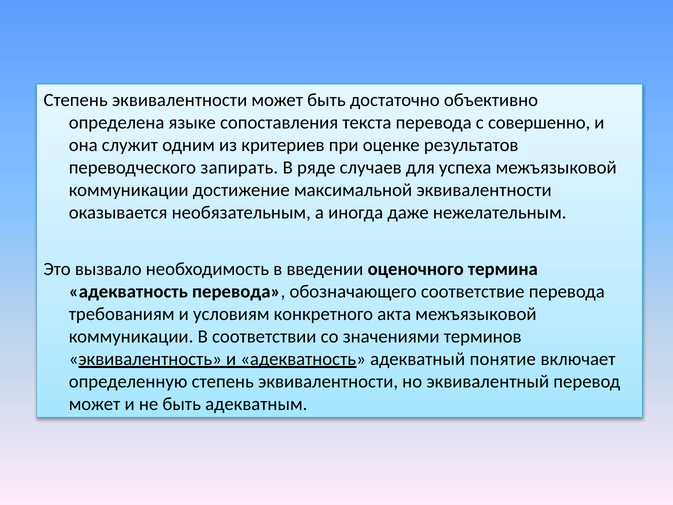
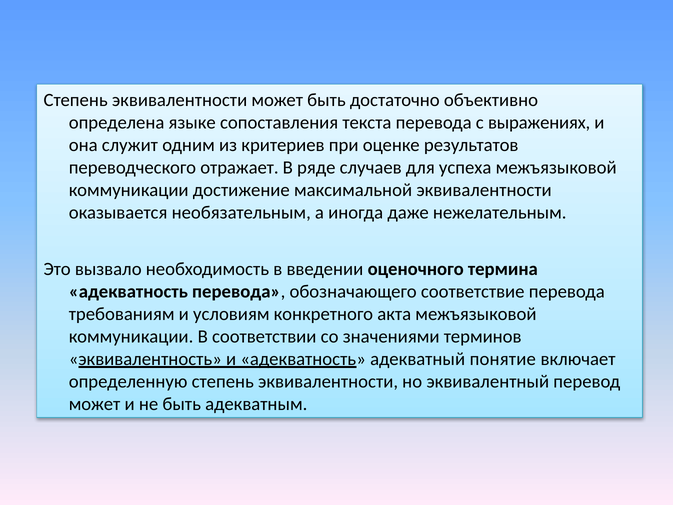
совершенно: совершенно -> выражениях
запирать: запирать -> отражает
